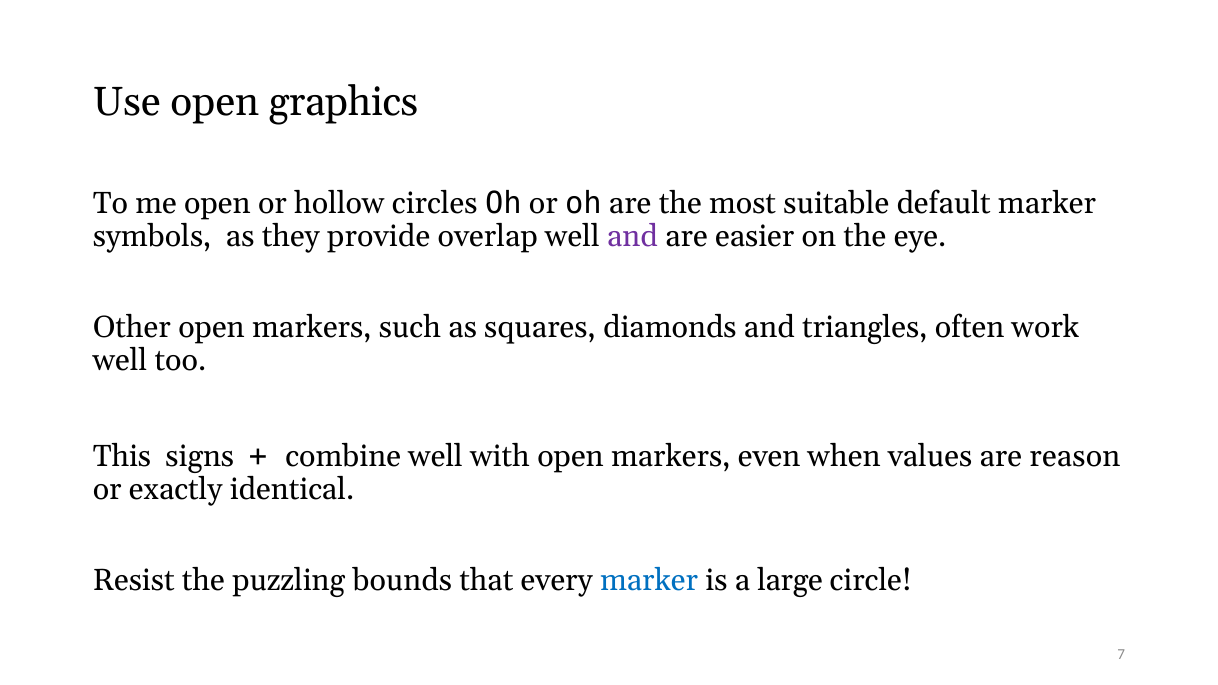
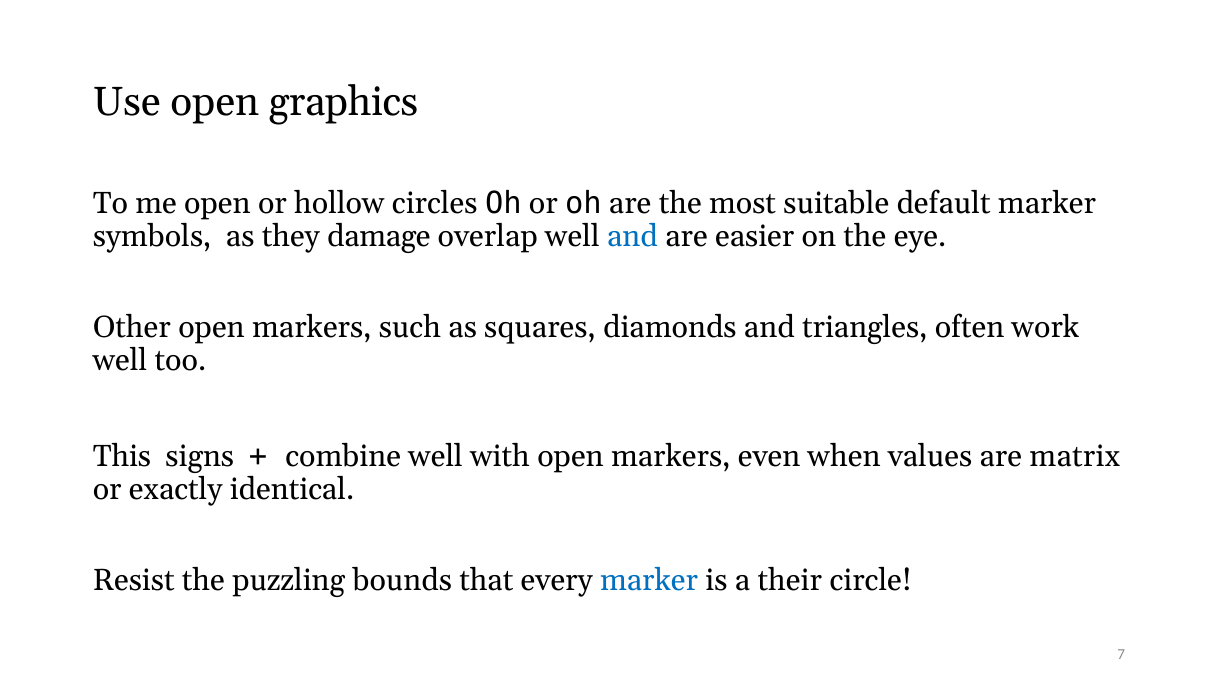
provide: provide -> damage
and at (633, 236) colour: purple -> blue
reason: reason -> matrix
large: large -> their
